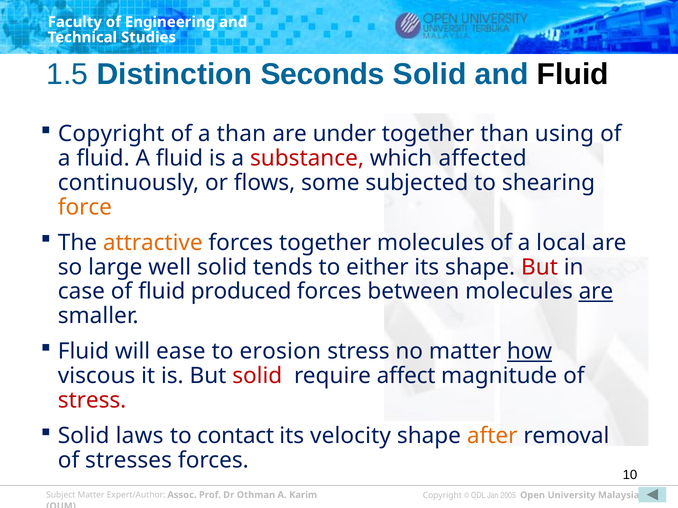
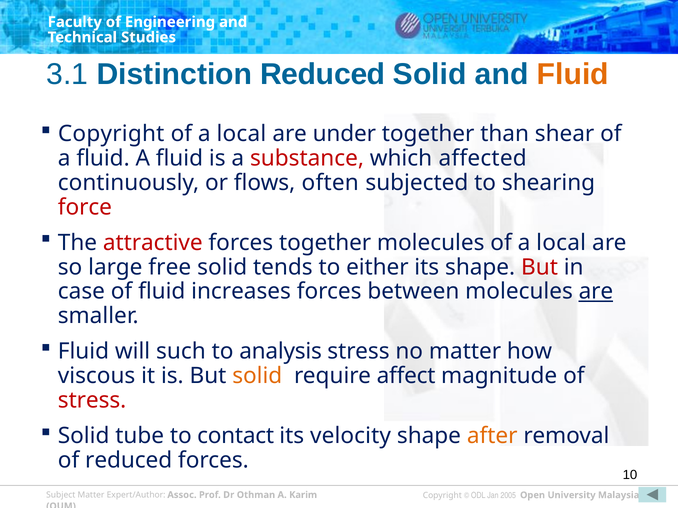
1.5: 1.5 -> 3.1
Distinction Seconds: Seconds -> Reduced
Fluid at (573, 74) colour: black -> orange
than at (241, 134): than -> local
using: using -> shear
some: some -> often
force colour: orange -> red
attractive colour: orange -> red
well: well -> free
produced: produced -> increases
ease: ease -> such
erosion: erosion -> analysis
how underline: present -> none
solid at (257, 376) colour: red -> orange
laws: laws -> tube
of stresses: stresses -> reduced
